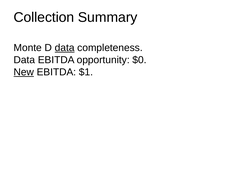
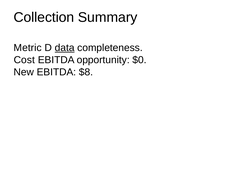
Monte: Monte -> Metric
Data at (24, 60): Data -> Cost
New underline: present -> none
$1: $1 -> $8
